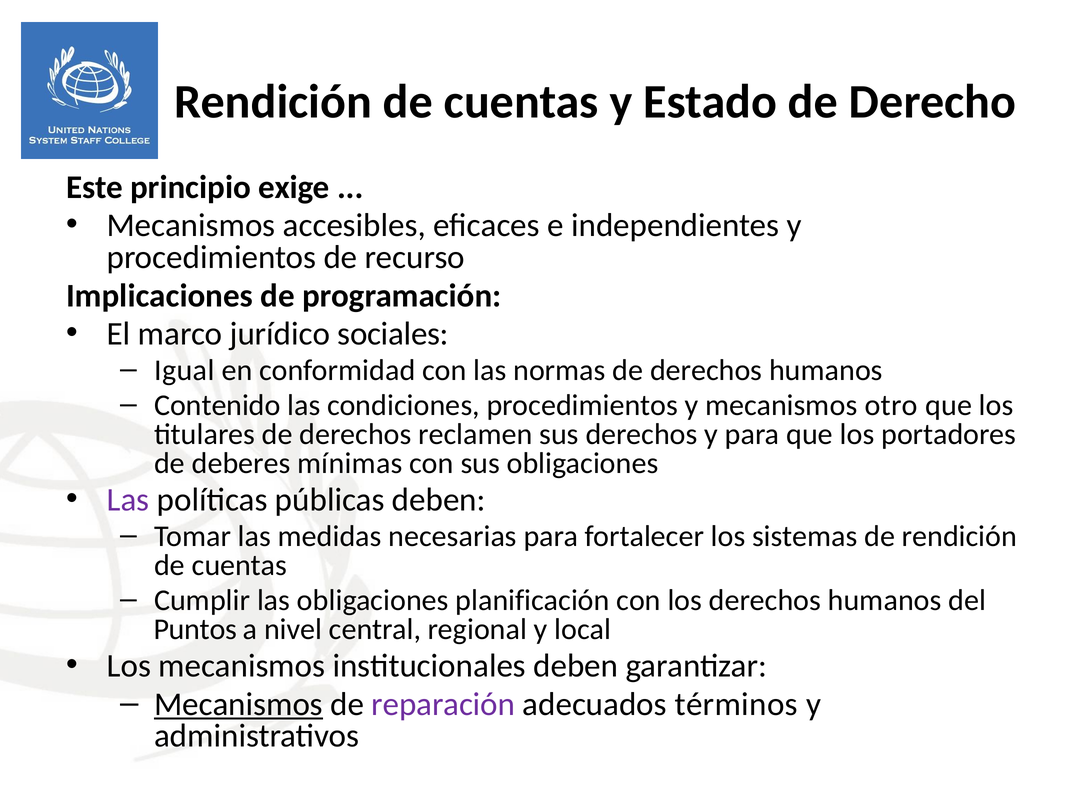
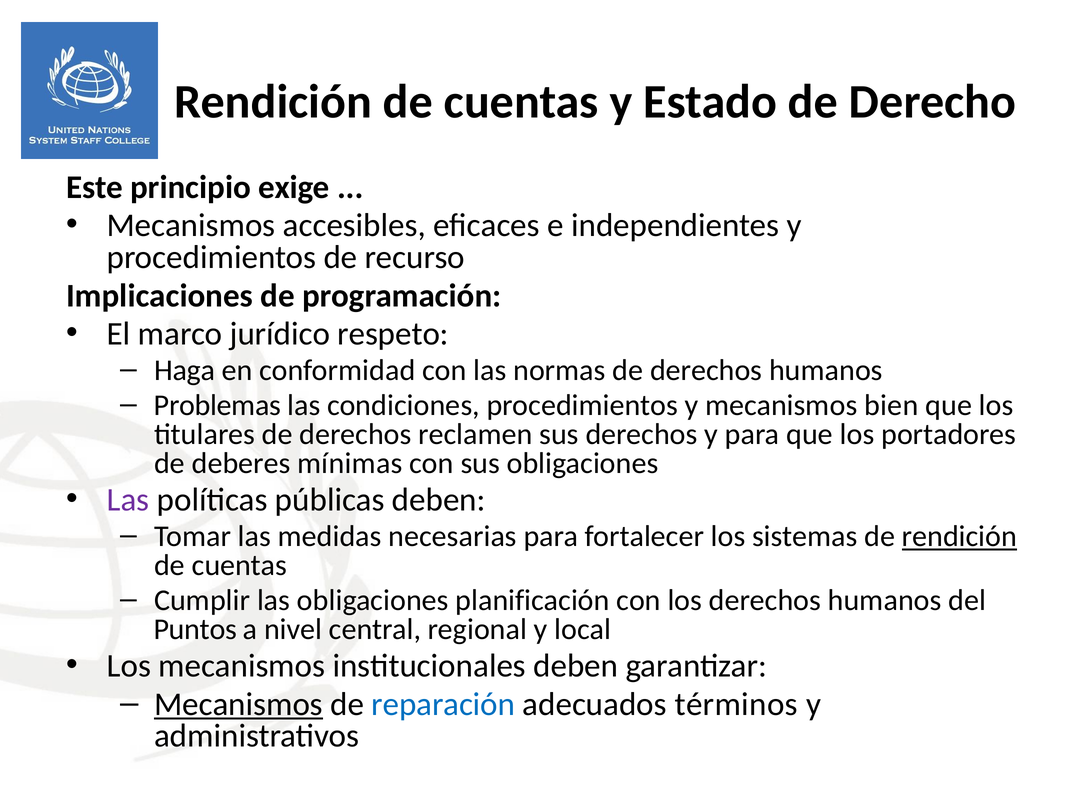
sociales: sociales -> respeto
Igual: Igual -> Haga
Contenido: Contenido -> Problemas
otro: otro -> bien
rendición at (959, 537) underline: none -> present
reparación colour: purple -> blue
